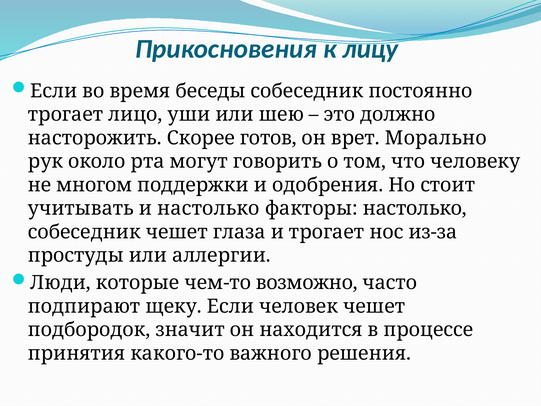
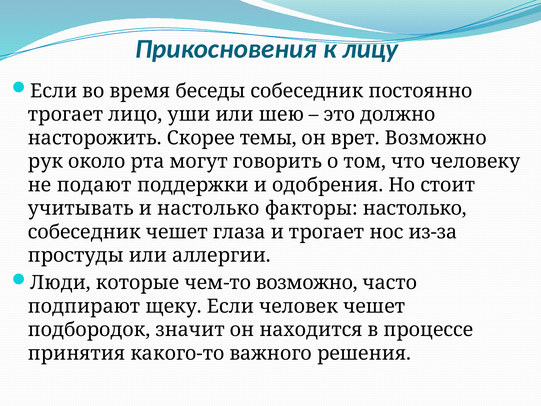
готов: готов -> темы
врет Морально: Морально -> Возможно
многом: многом -> подают
